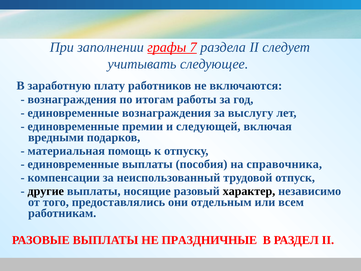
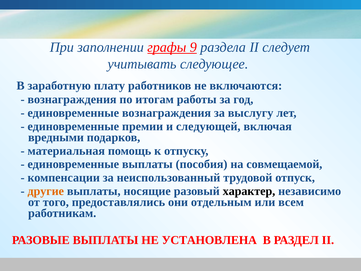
7: 7 -> 9
справочника: справочника -> совмещаемой
другие colour: black -> orange
ПРАЗДНИЧНЫЕ: ПРАЗДНИЧНЫЕ -> УСТАНОВЛЕНА
